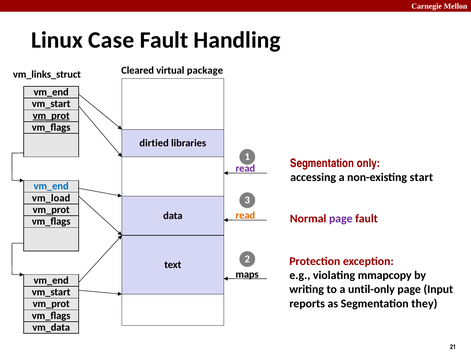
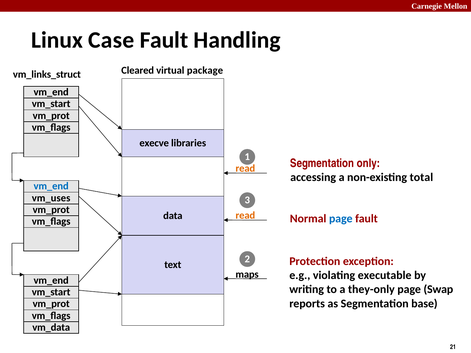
vm_prot at (51, 116) underline: present -> none
dirtied: dirtied -> execve
read at (245, 169) colour: purple -> orange
start: start -> total
vm_load: vm_load -> vm_uses
page at (341, 219) colour: purple -> blue
mmapcopy: mmapcopy -> executable
until-only: until-only -> they-only
Input: Input -> Swap
they: they -> base
